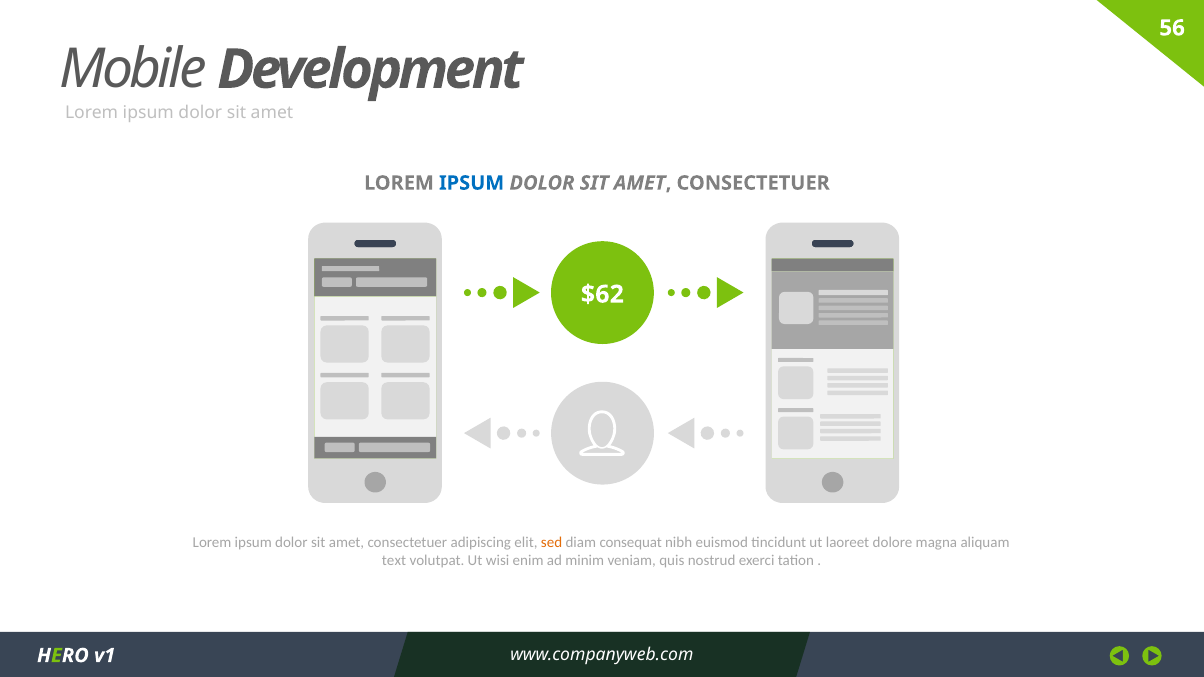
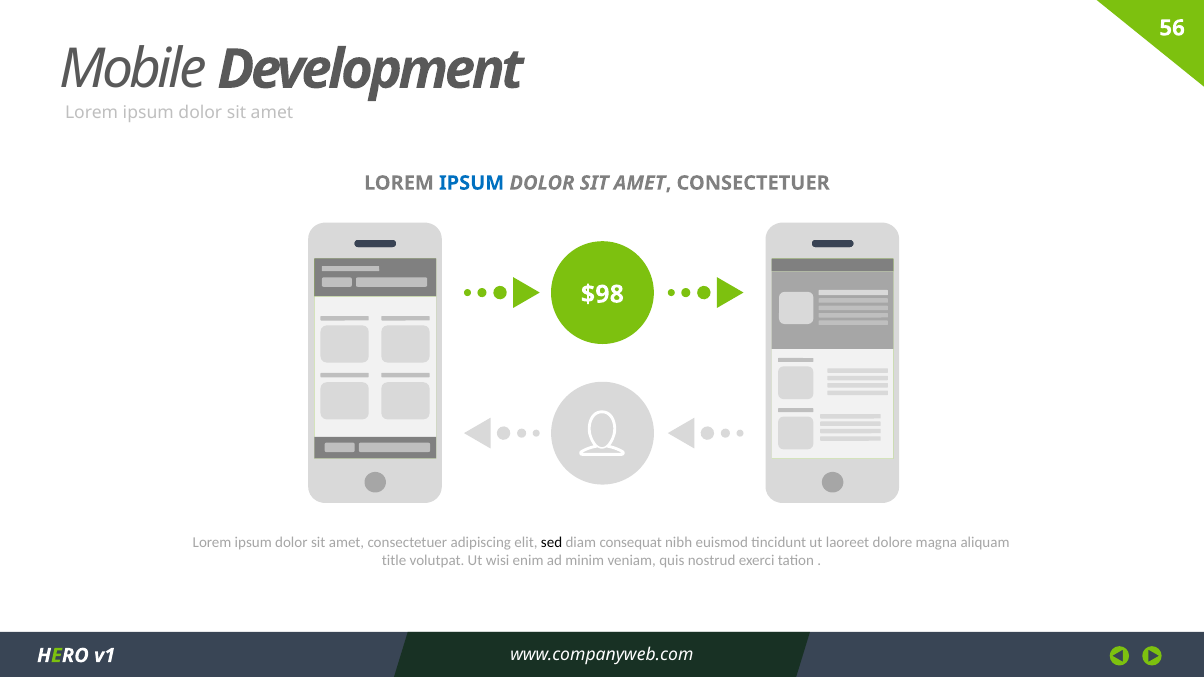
$62: $62 -> $98
sed colour: orange -> black
text: text -> title
